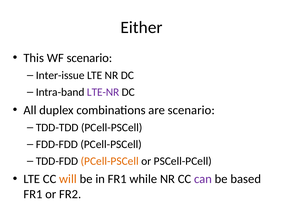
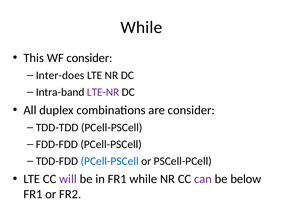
Either at (141, 27): Either -> While
WF scenario: scenario -> consider
Inter-issue: Inter-issue -> Inter-does
are scenario: scenario -> consider
PCell-PSCell at (110, 161) colour: orange -> blue
will colour: orange -> purple
based: based -> below
